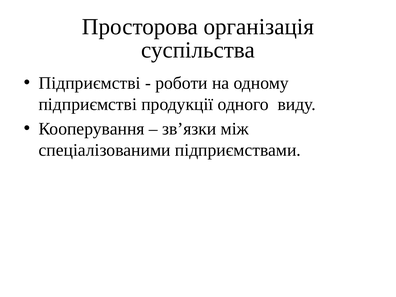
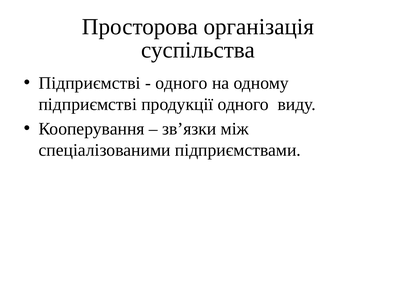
роботи at (181, 83): роботи -> одного
